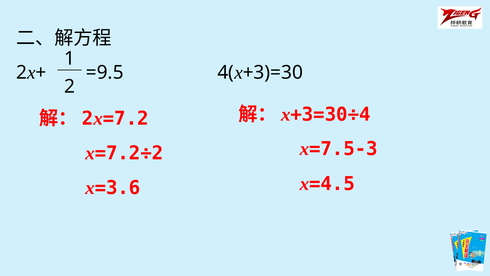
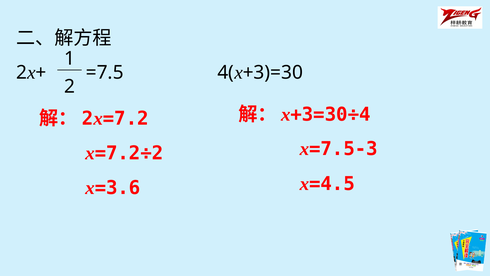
=9.5: =9.5 -> =7.5
